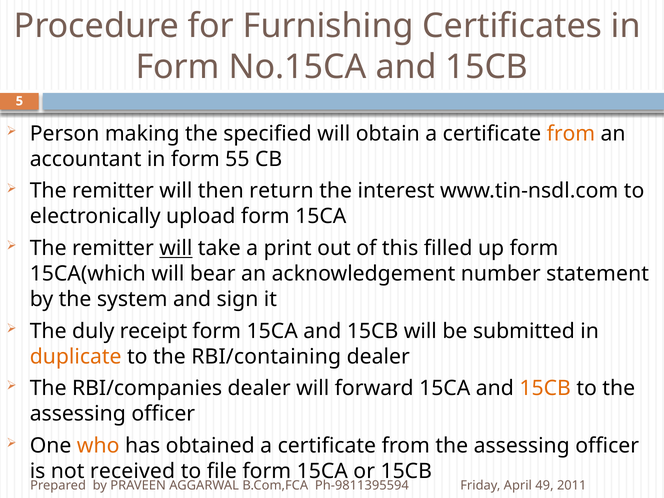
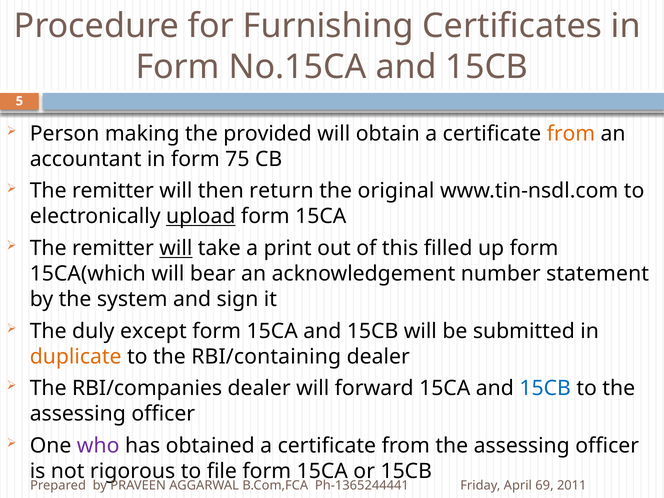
specified: specified -> provided
55: 55 -> 75
interest: interest -> original
upload underline: none -> present
receipt: receipt -> except
15CB at (545, 388) colour: orange -> blue
who colour: orange -> purple
received: received -> rigorous
Ph-9811395594: Ph-9811395594 -> Ph-1365244441
49: 49 -> 69
